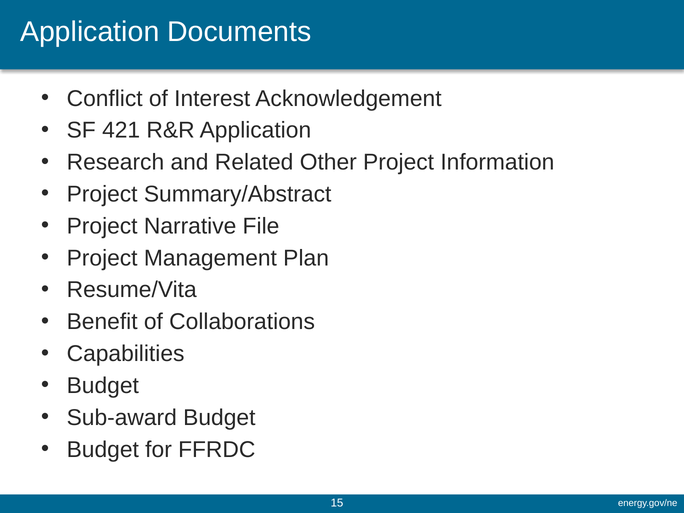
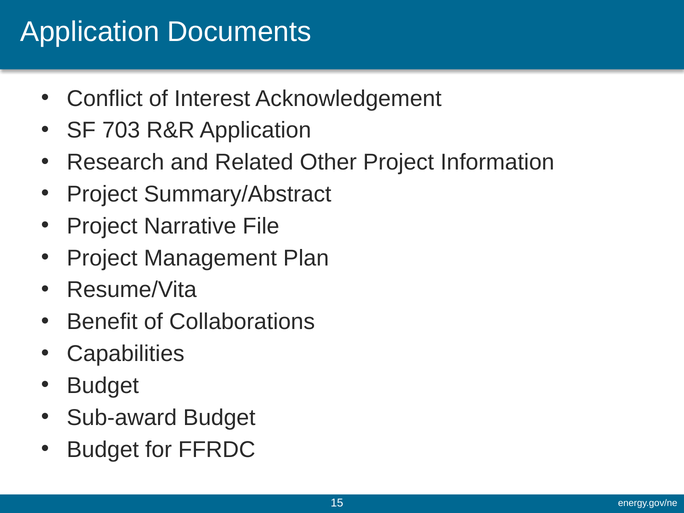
421: 421 -> 703
